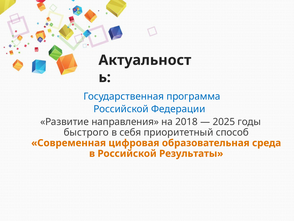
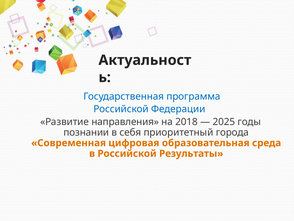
быстрого: быстрого -> познании
способ: способ -> города
